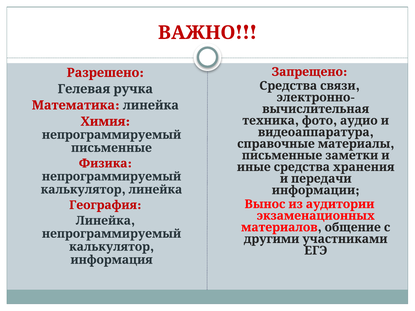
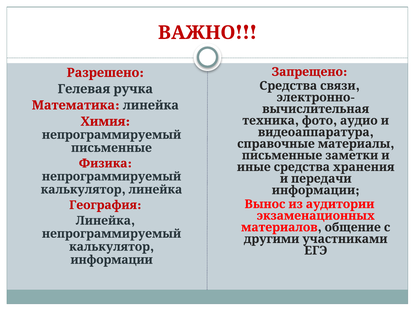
информация at (112, 260): информация -> информации
